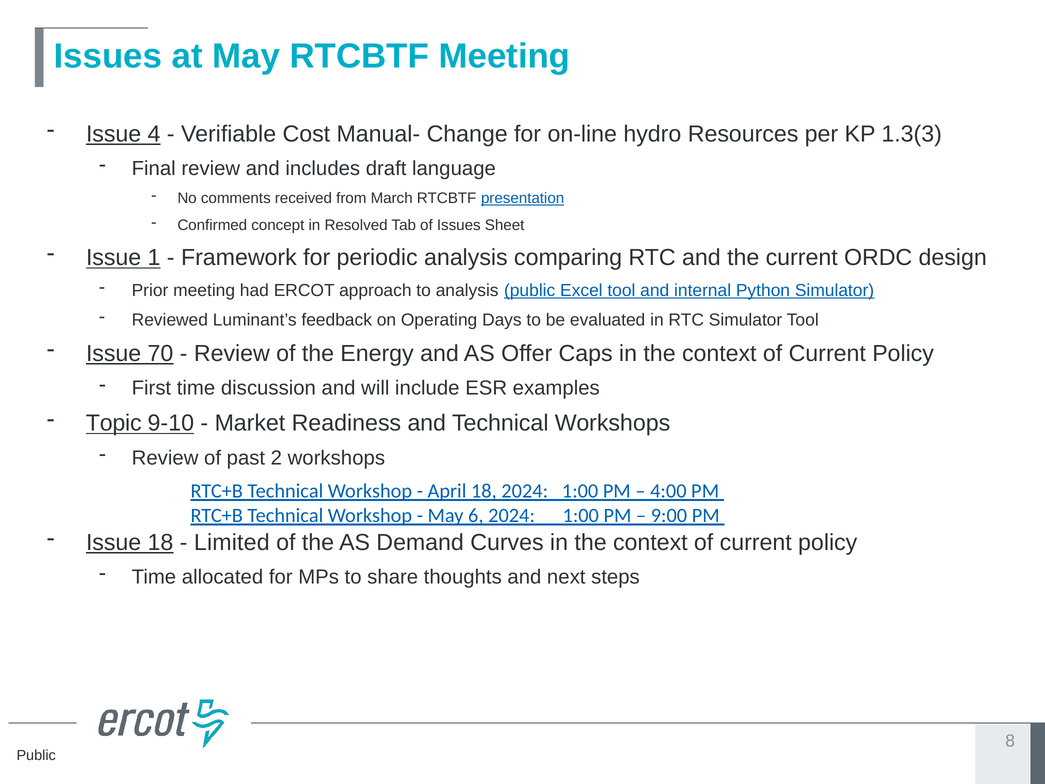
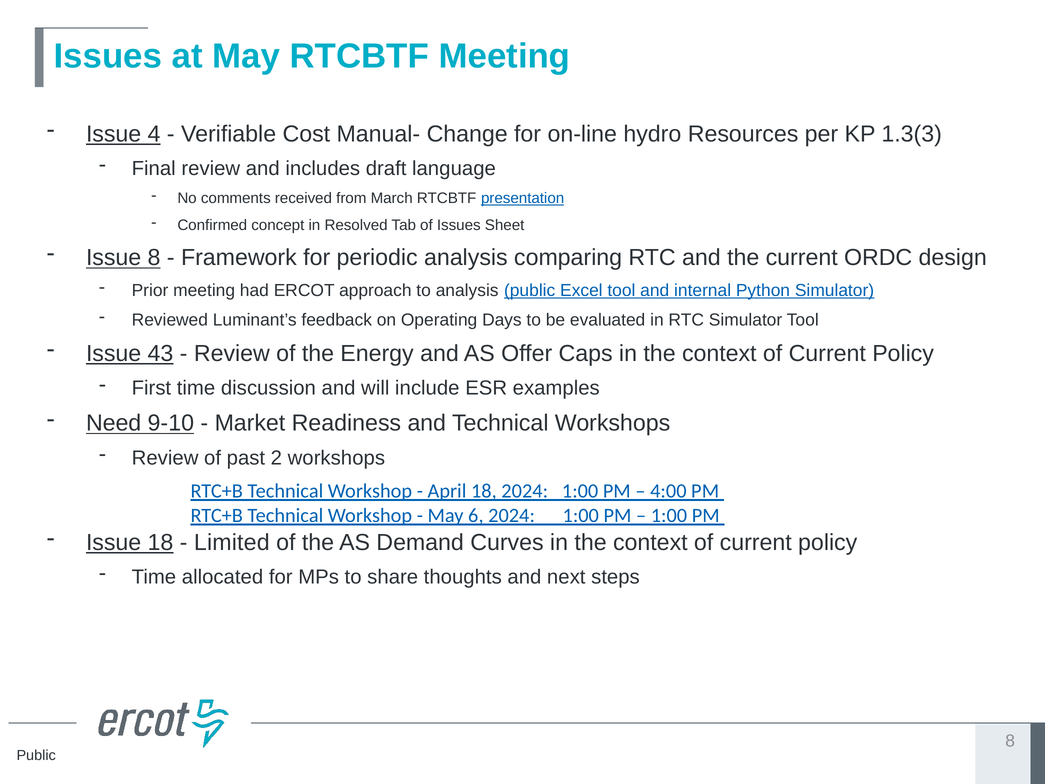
Issue 1: 1 -> 8
70: 70 -> 43
Topic: Topic -> Need
9:00 at (669, 516): 9:00 -> 1:00
